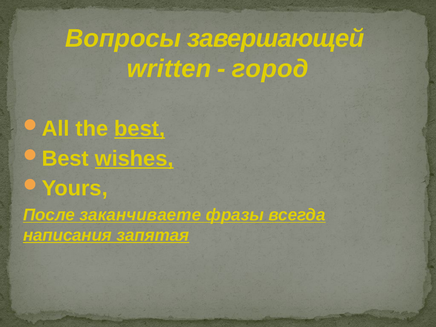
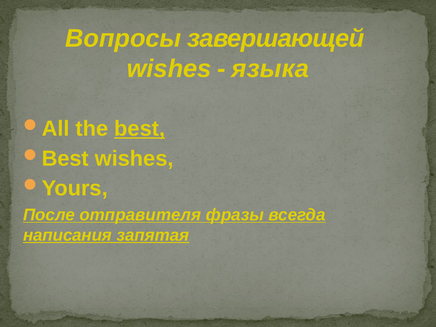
written at (169, 69): written -> wishes
город: город -> языка
wishes at (134, 159) underline: present -> none
заканчиваете: заканчиваете -> отправителя
